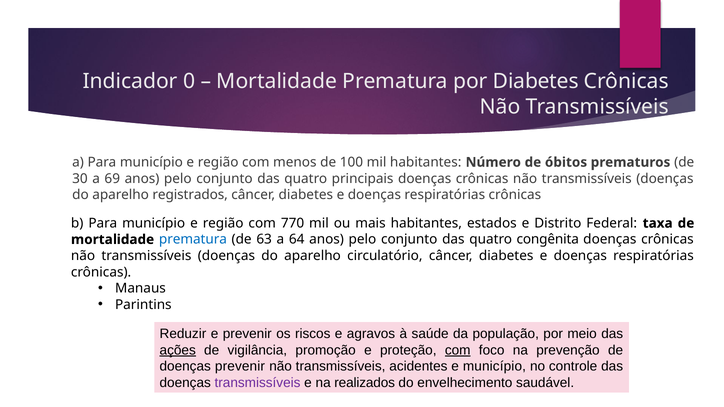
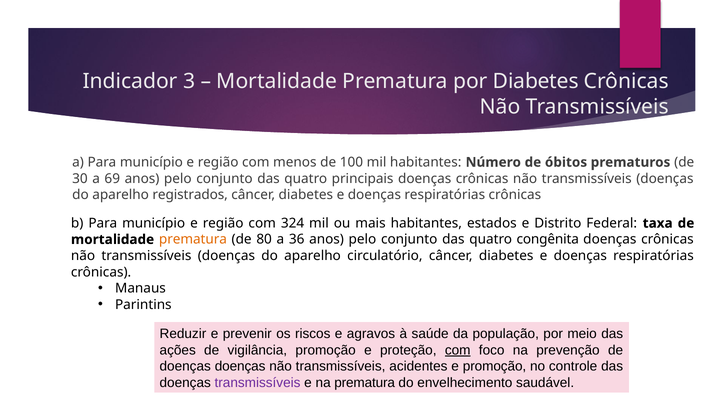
0: 0 -> 3
770: 770 -> 324
prematura at (193, 240) colour: blue -> orange
63: 63 -> 80
64: 64 -> 36
ações underline: present -> none
doenças prevenir: prevenir -> doenças
e município: município -> promoção
na realizados: realizados -> prematura
